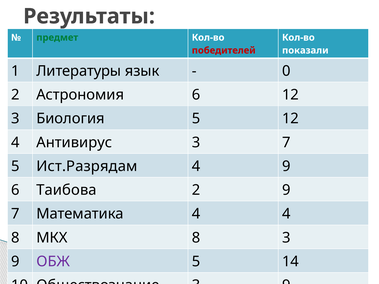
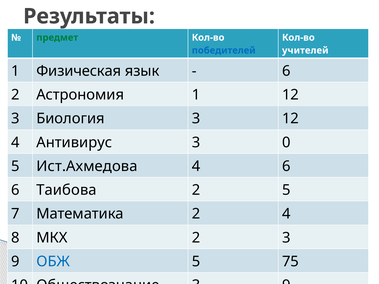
победителей colour: red -> blue
показали: показали -> учителей
Литературы: Литературы -> Физическая
0 at (286, 71): 0 -> 6
Астрономия 6: 6 -> 1
Биология 5: 5 -> 3
3 7: 7 -> 0
Ист.Разрядам: Ист.Разрядам -> Ист.Ахмедова
4 9: 9 -> 6
2 9: 9 -> 5
Математика 4: 4 -> 2
МКХ 8: 8 -> 2
ОБЖ colour: purple -> blue
14: 14 -> 75
